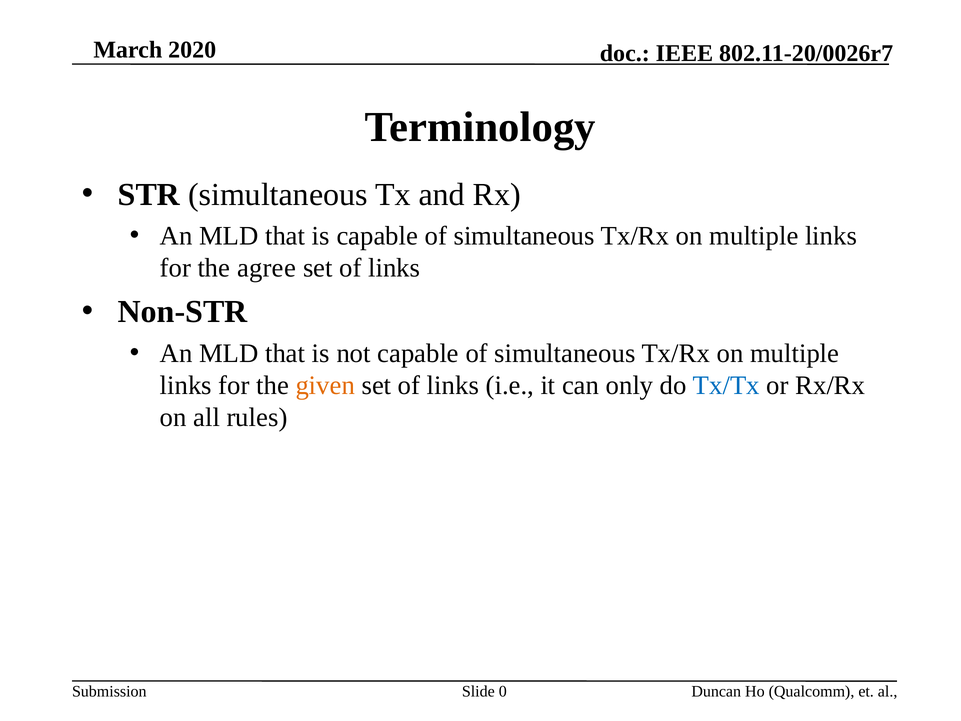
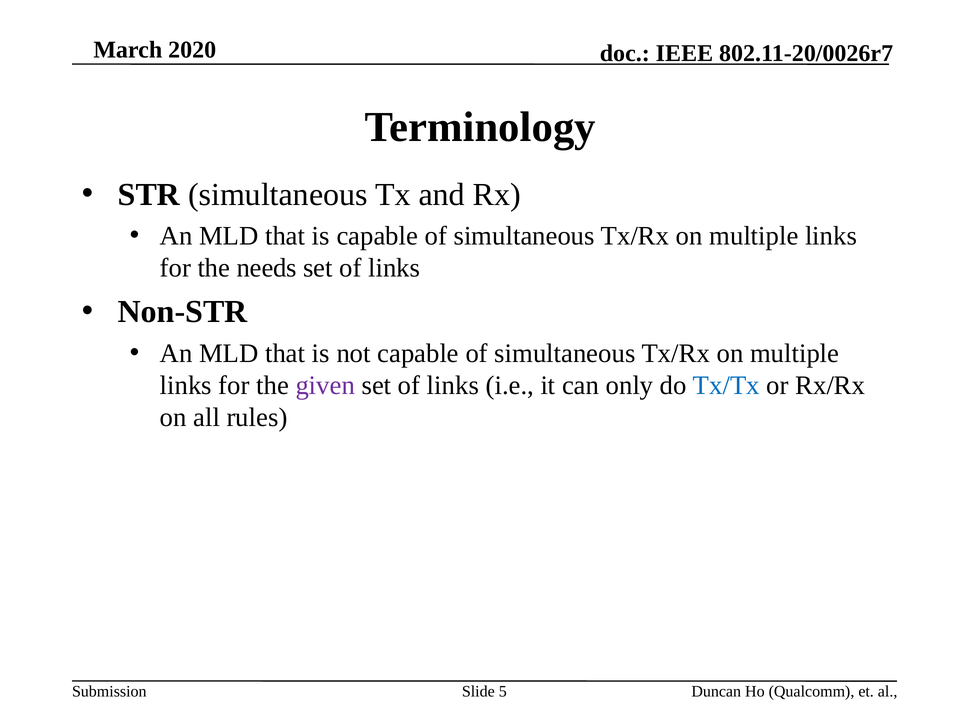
agree: agree -> needs
given colour: orange -> purple
0: 0 -> 5
